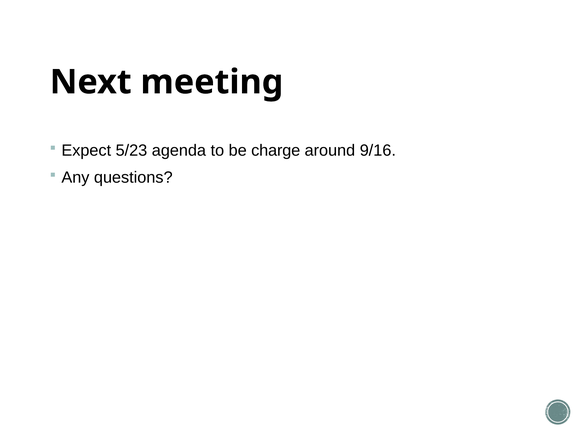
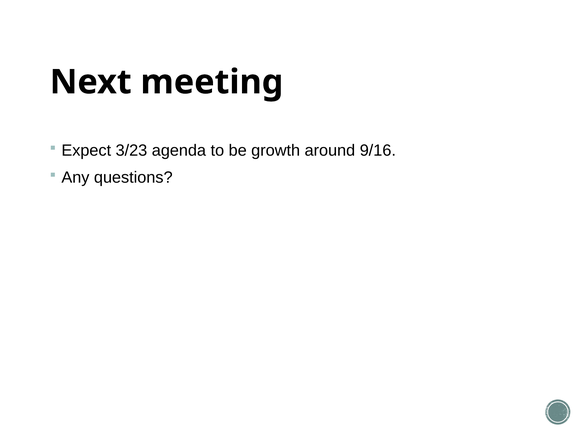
5/23: 5/23 -> 3/23
charge: charge -> growth
